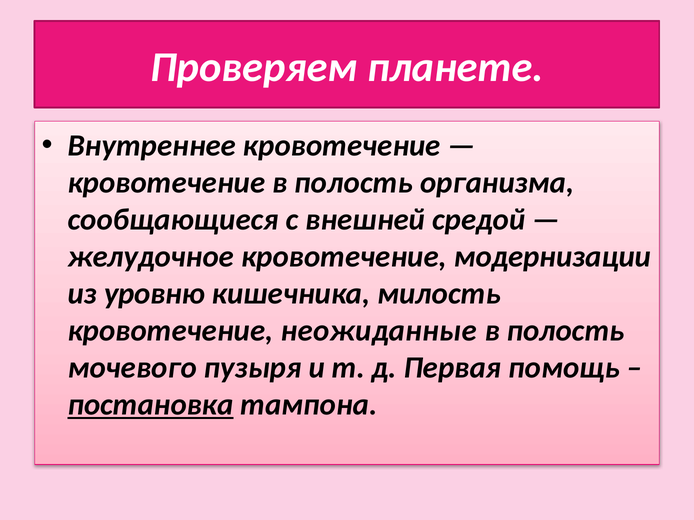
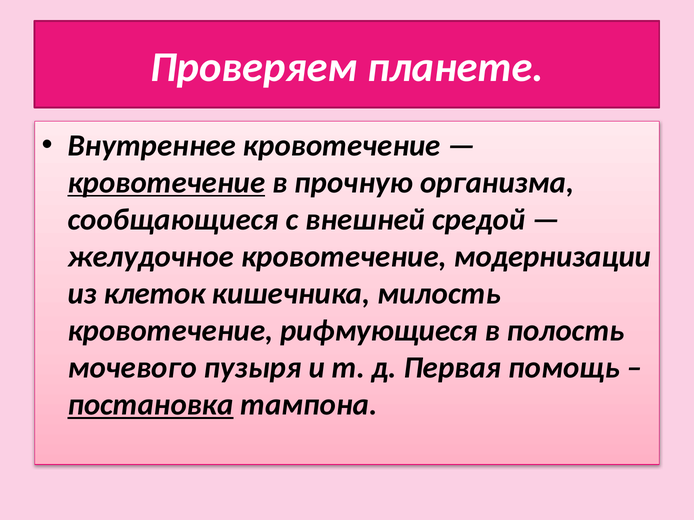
кровотечение at (166, 183) underline: none -> present
полость at (354, 183): полость -> прочную
уровню: уровню -> клеток
неожиданные: неожиданные -> рифмующиеся
